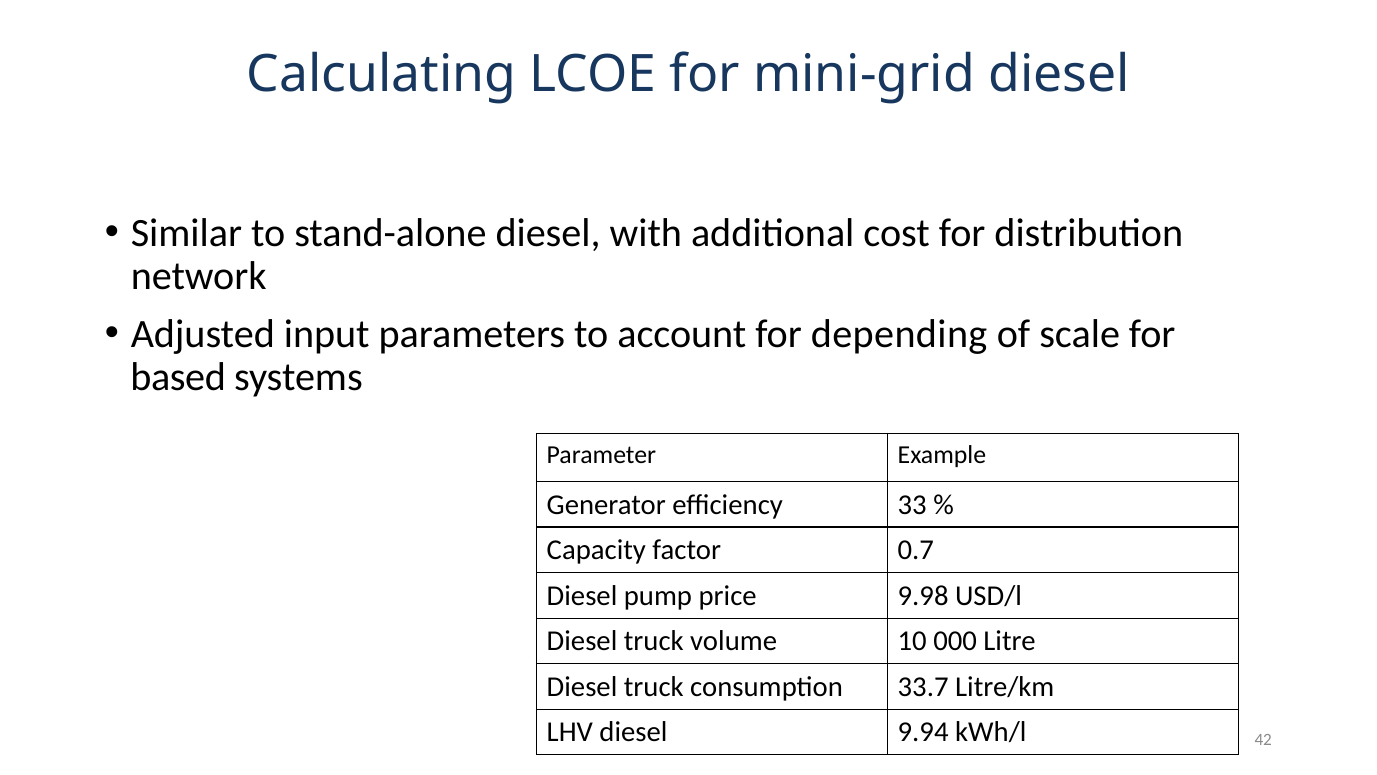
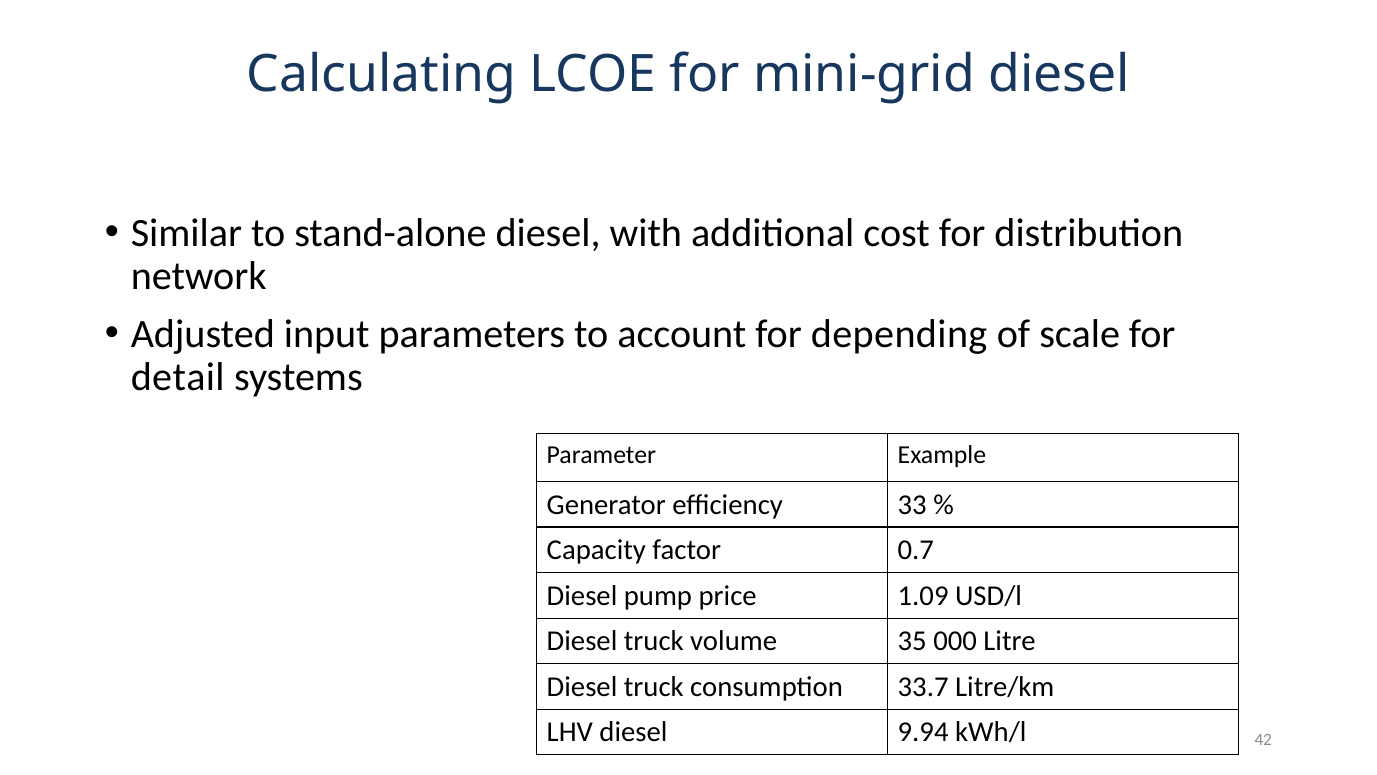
based: based -> detail
9.98: 9.98 -> 1.09
10: 10 -> 35
